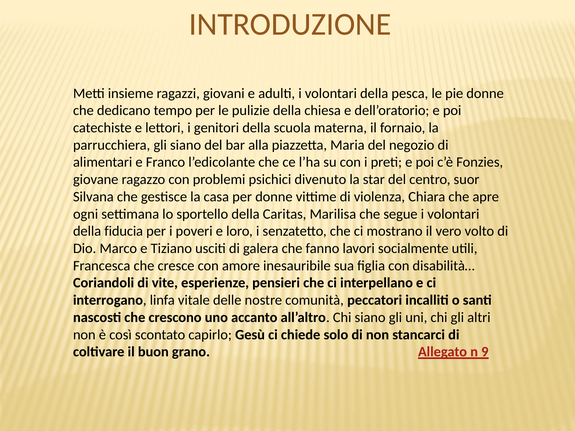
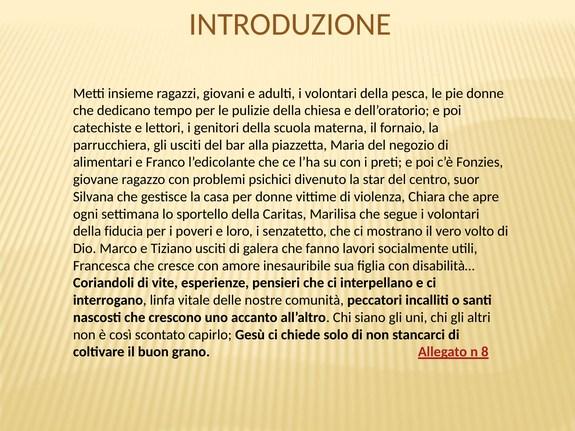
gli siano: siano -> usciti
9: 9 -> 8
